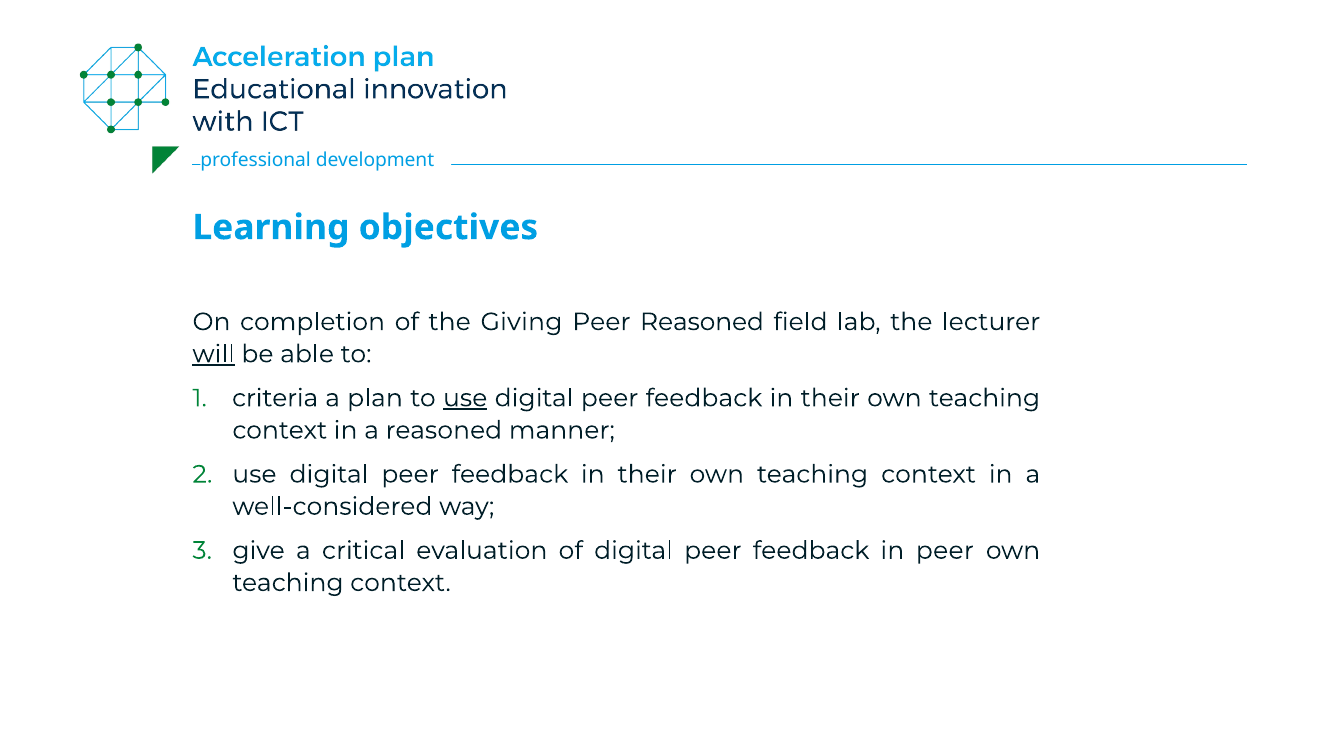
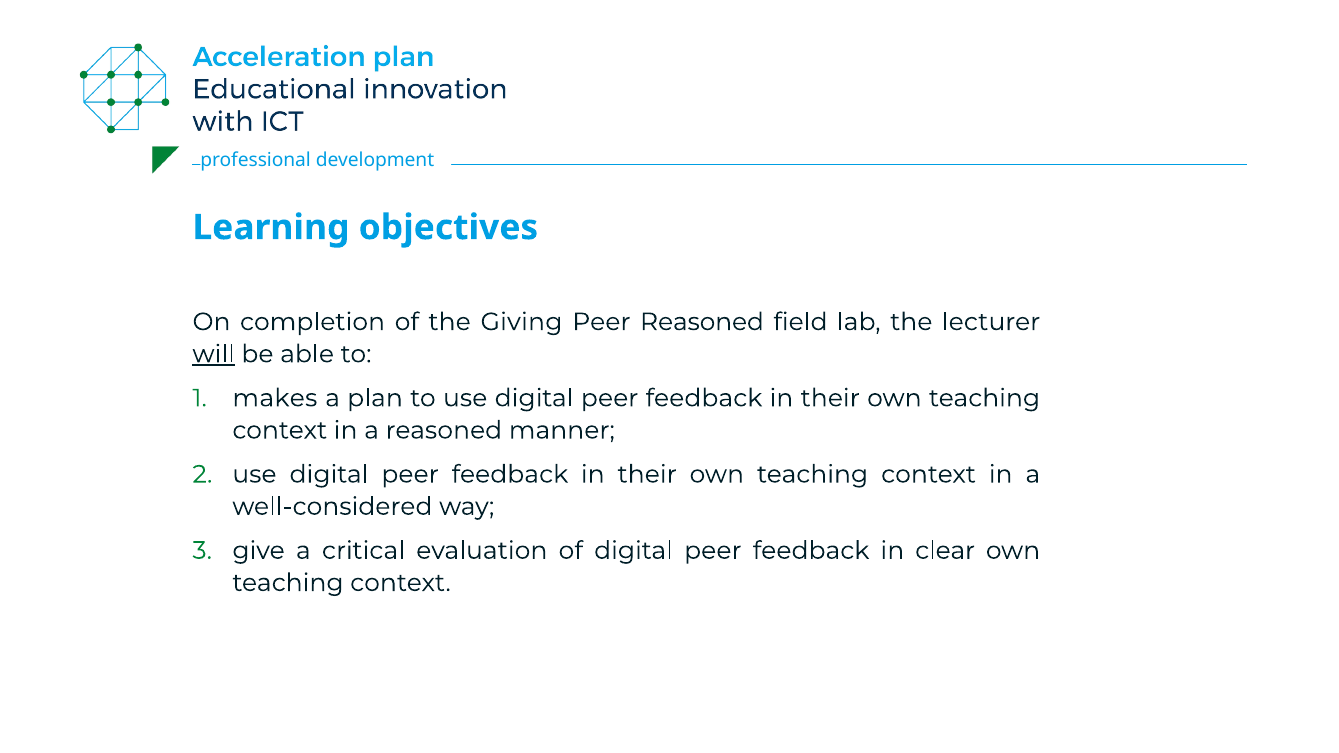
criteria: criteria -> makes
use at (465, 398) underline: present -> none
in peer: peer -> clear
